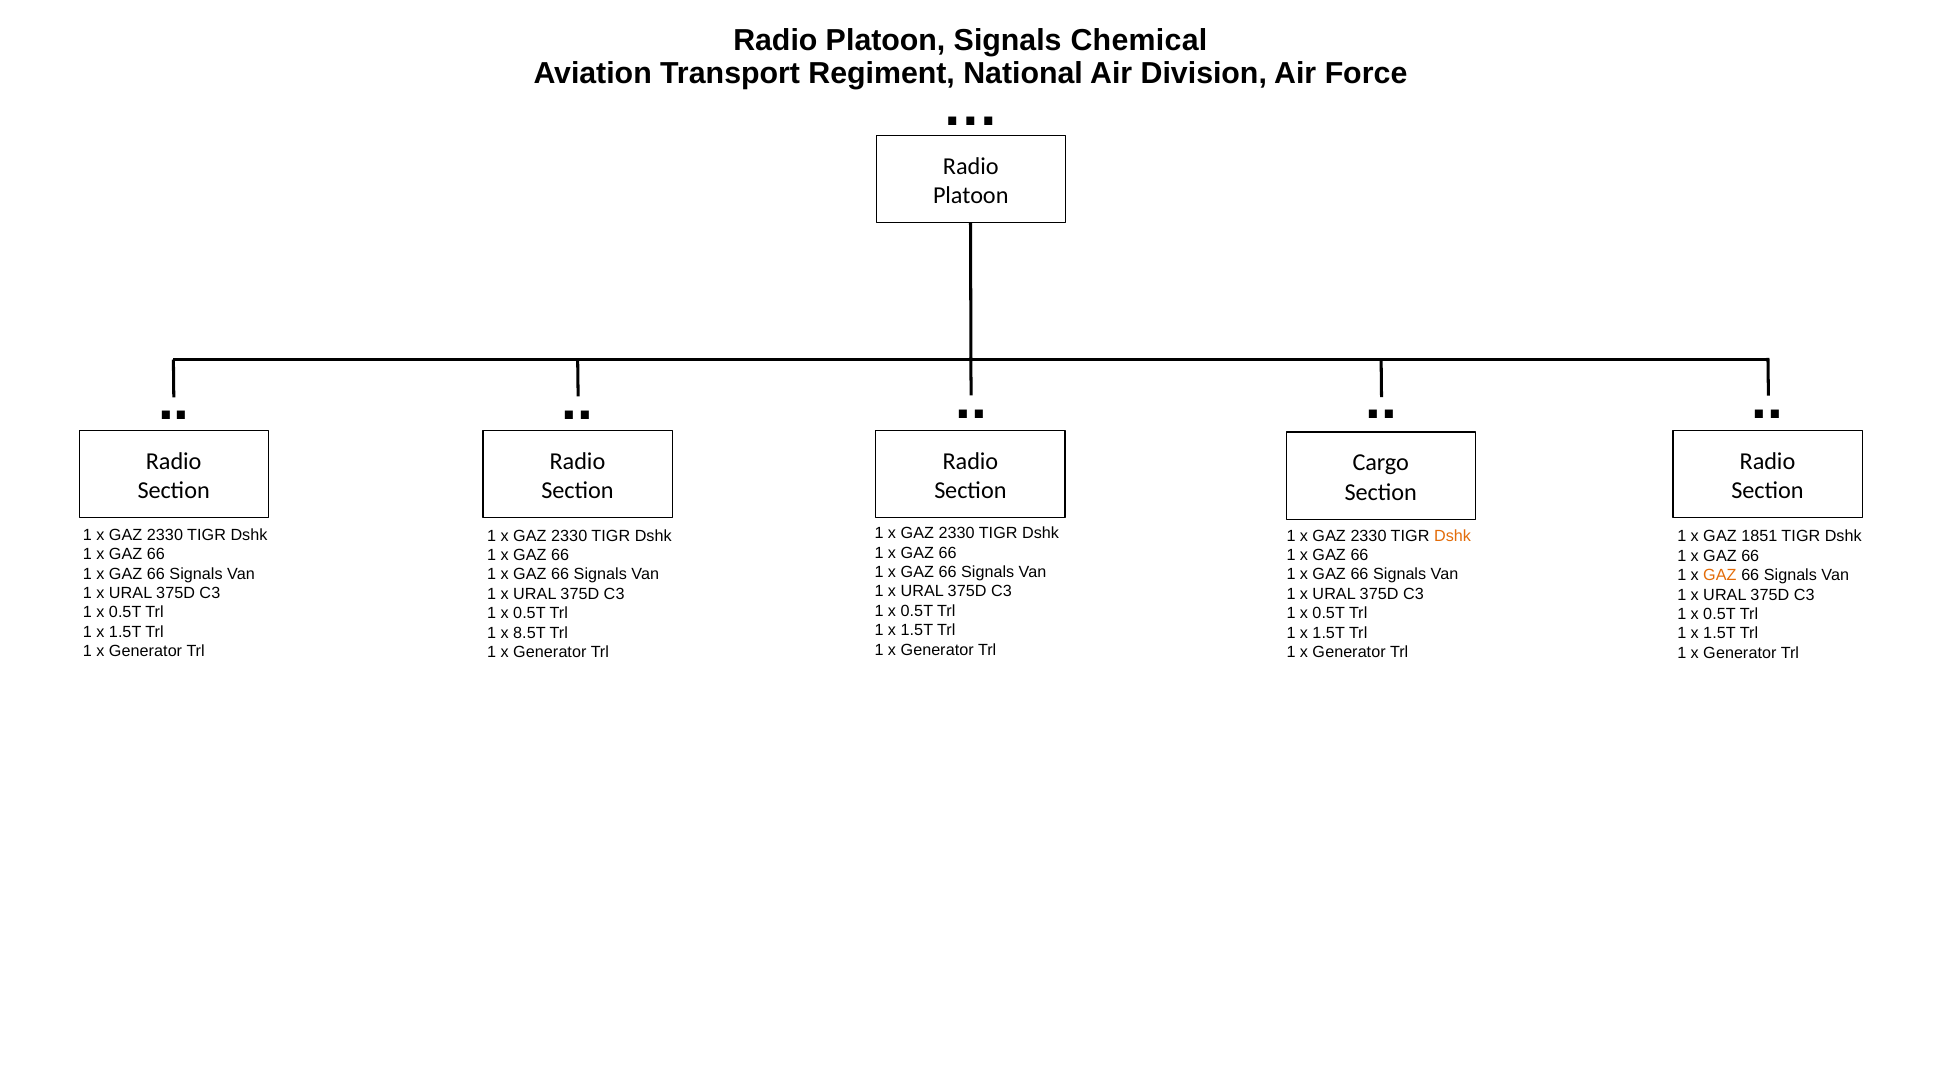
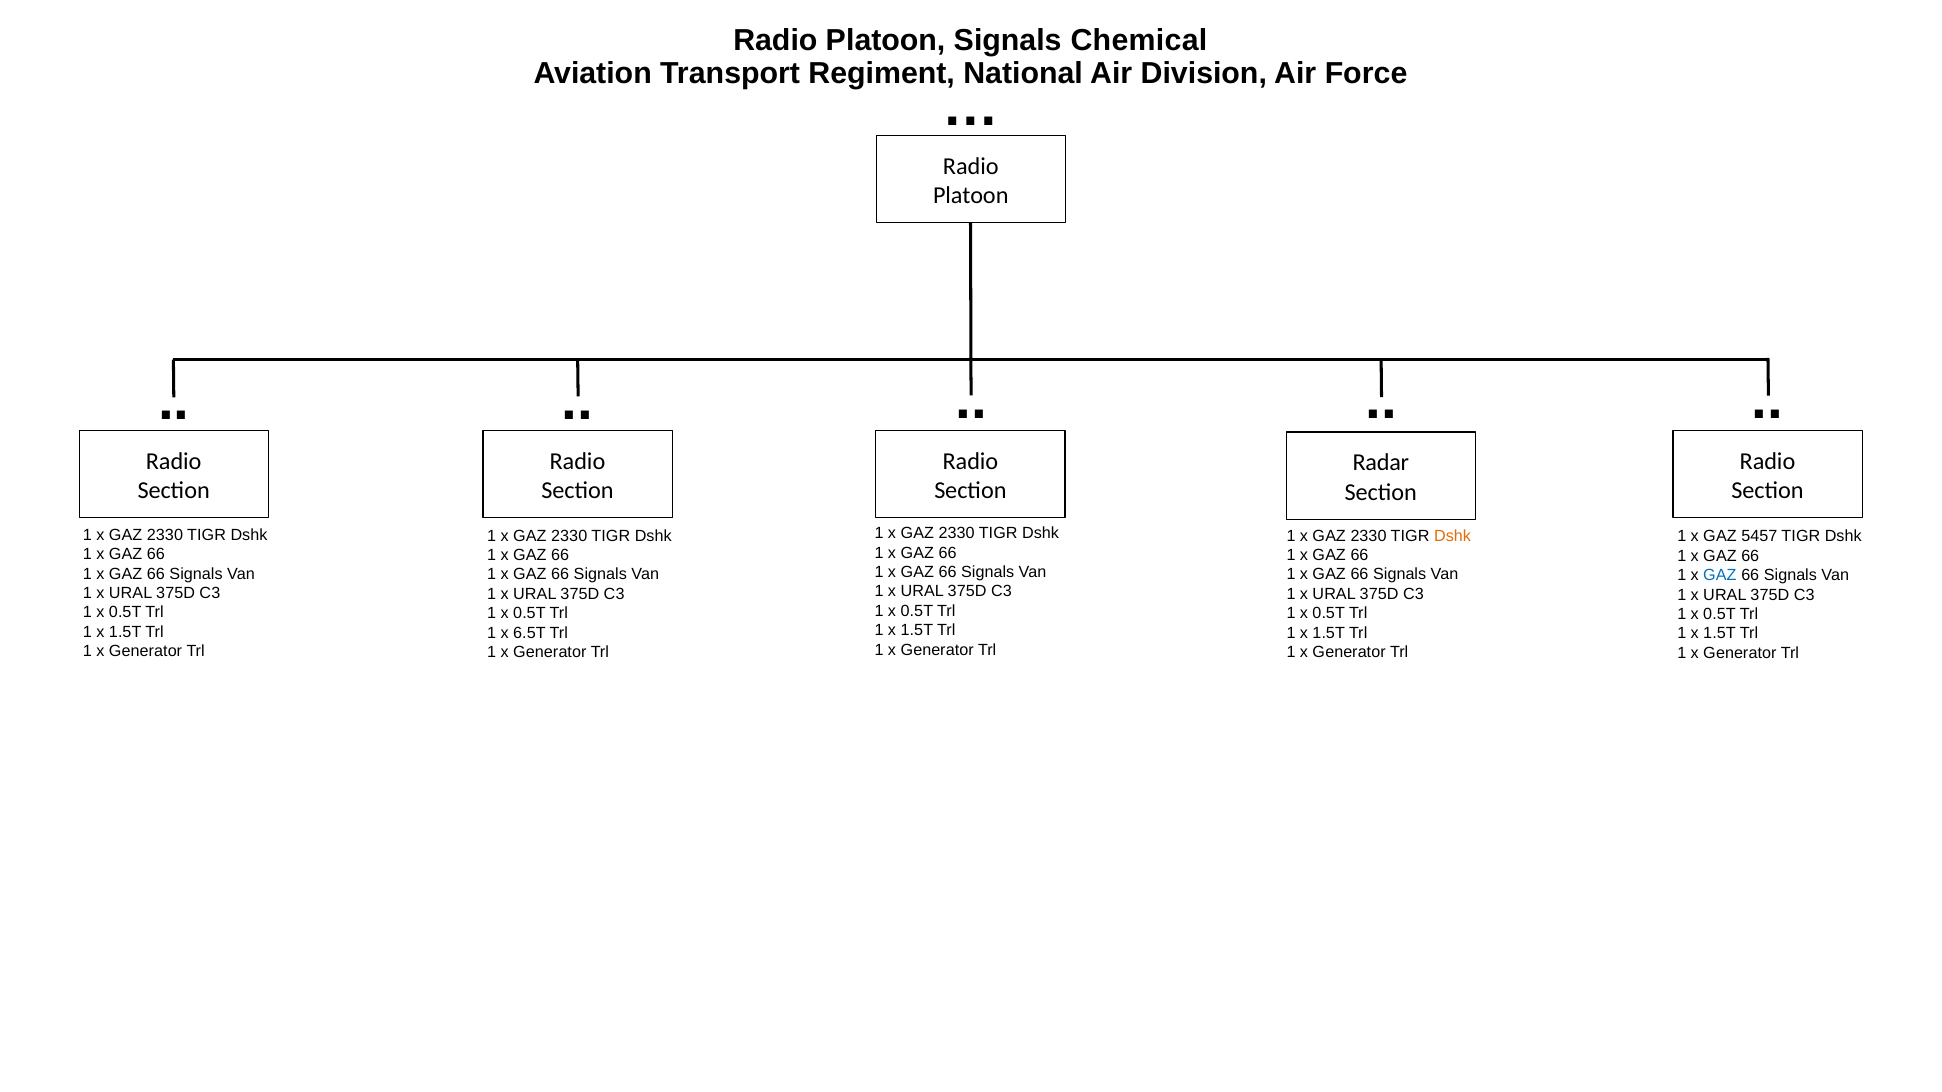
Cargo: Cargo -> Radar
1851: 1851 -> 5457
GAZ at (1720, 576) colour: orange -> blue
8.5T: 8.5T -> 6.5T
